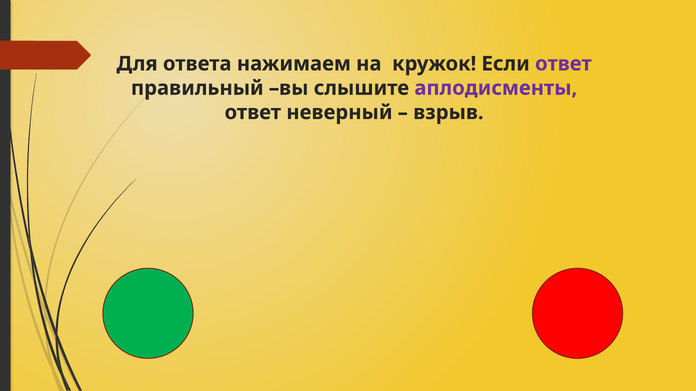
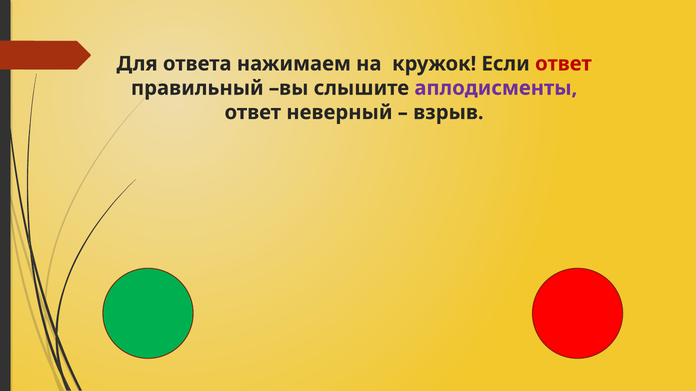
ответ at (563, 64) colour: purple -> red
